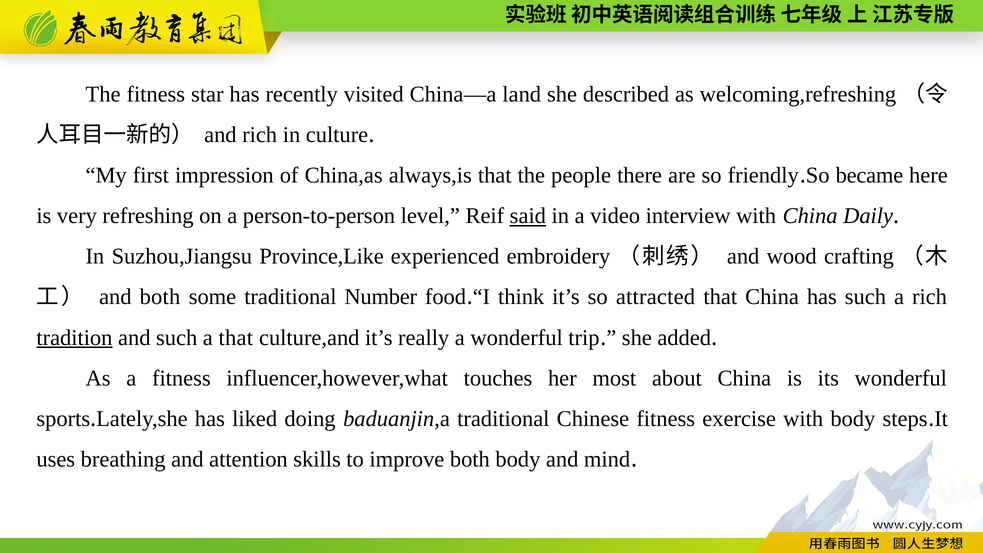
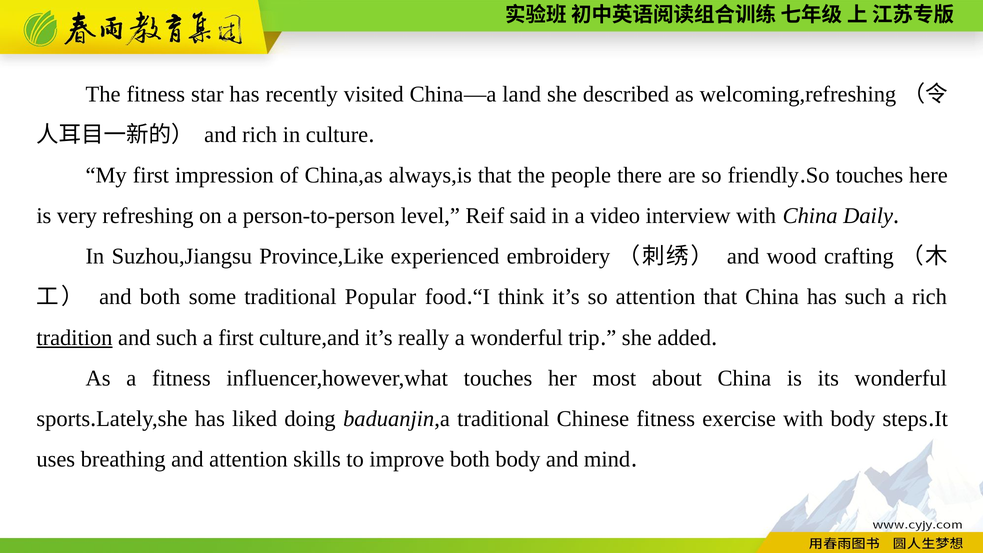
So became: became -> touches
said underline: present -> none
Number: Number -> Popular
so attracted: attracted -> attention
a that: that -> first
